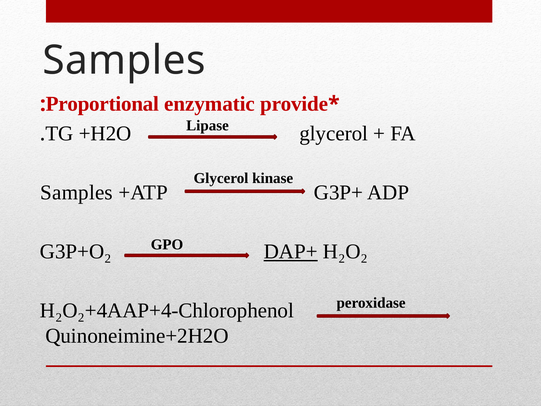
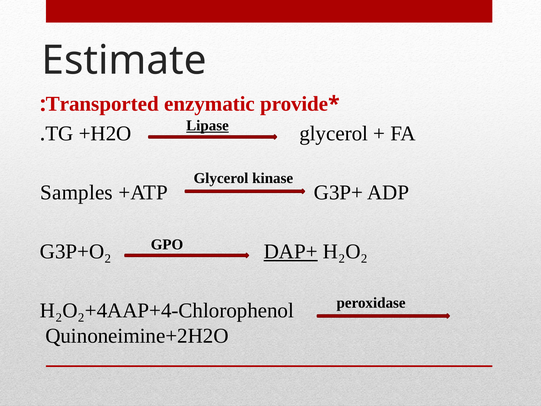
Samples at (124, 60): Samples -> Estimate
Proportional: Proportional -> Transported
Lipase underline: none -> present
